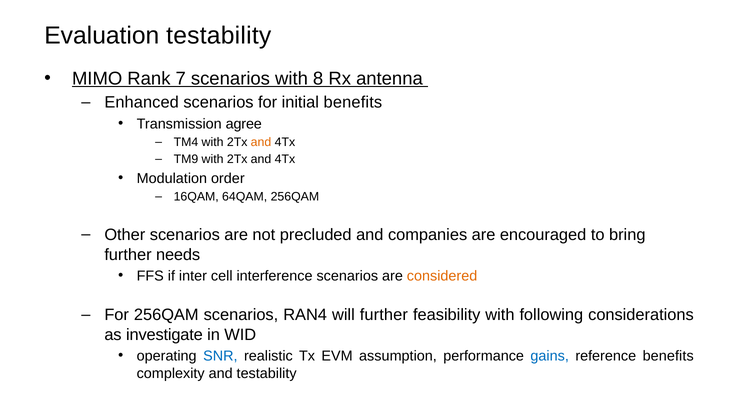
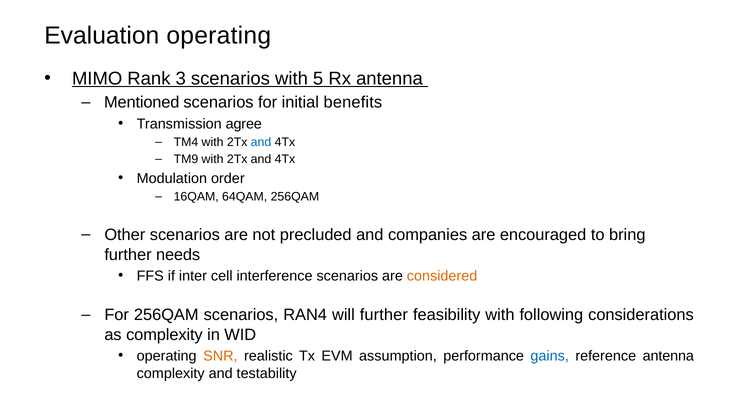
Evaluation testability: testability -> operating
7: 7 -> 3
8: 8 -> 5
Enhanced: Enhanced -> Mentioned
and at (261, 142) colour: orange -> blue
as investigate: investigate -> complexity
SNR colour: blue -> orange
reference benefits: benefits -> antenna
